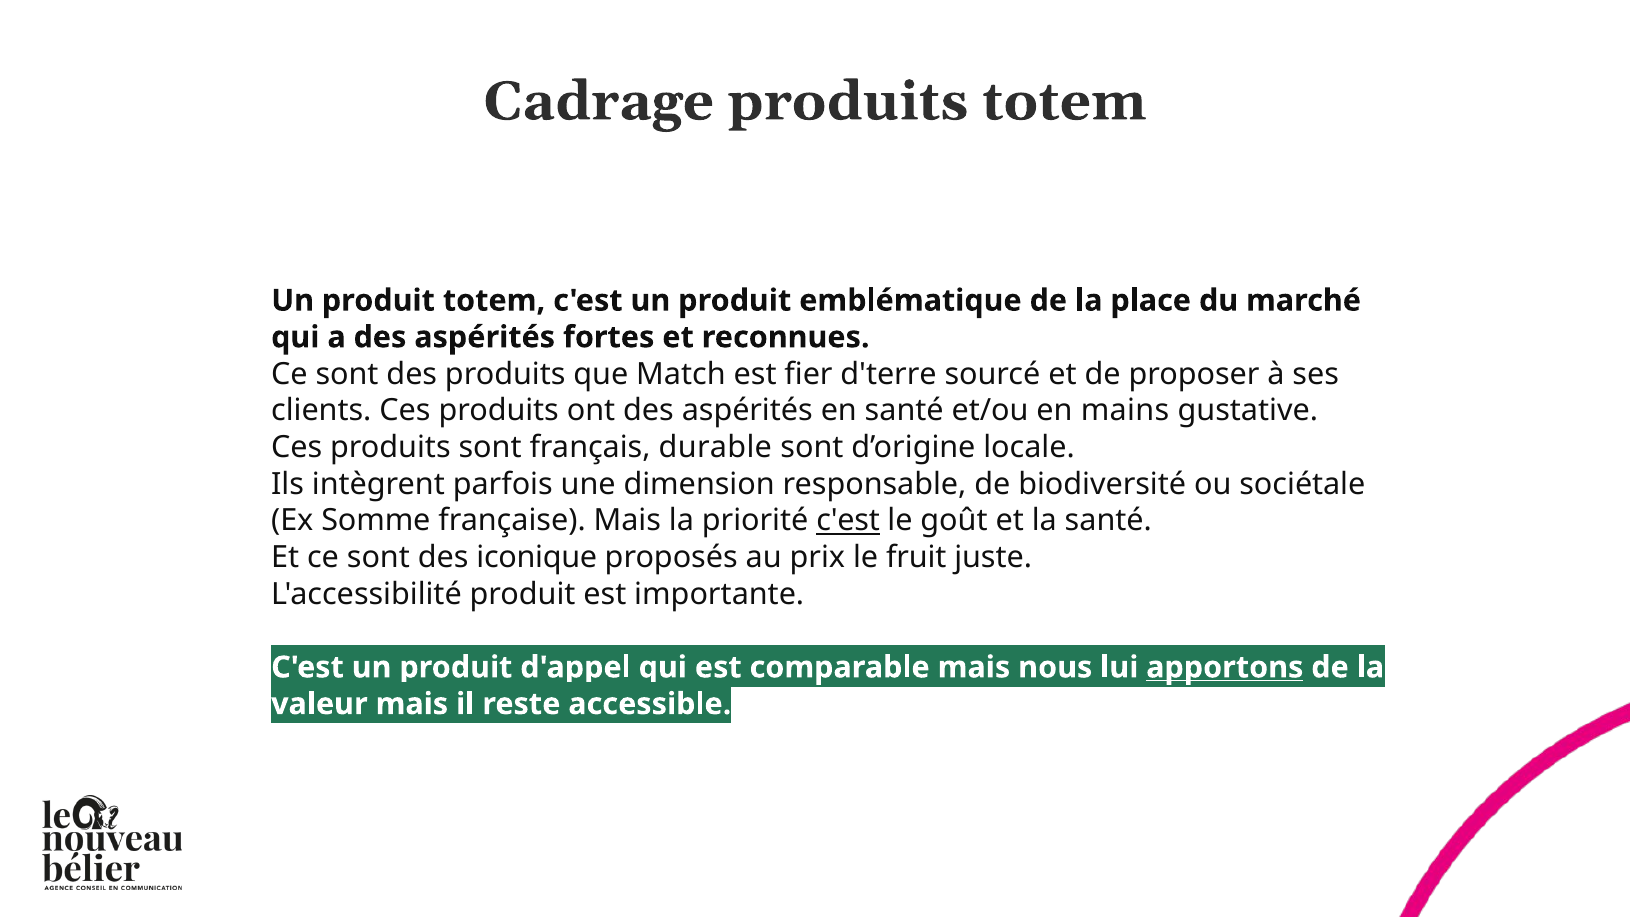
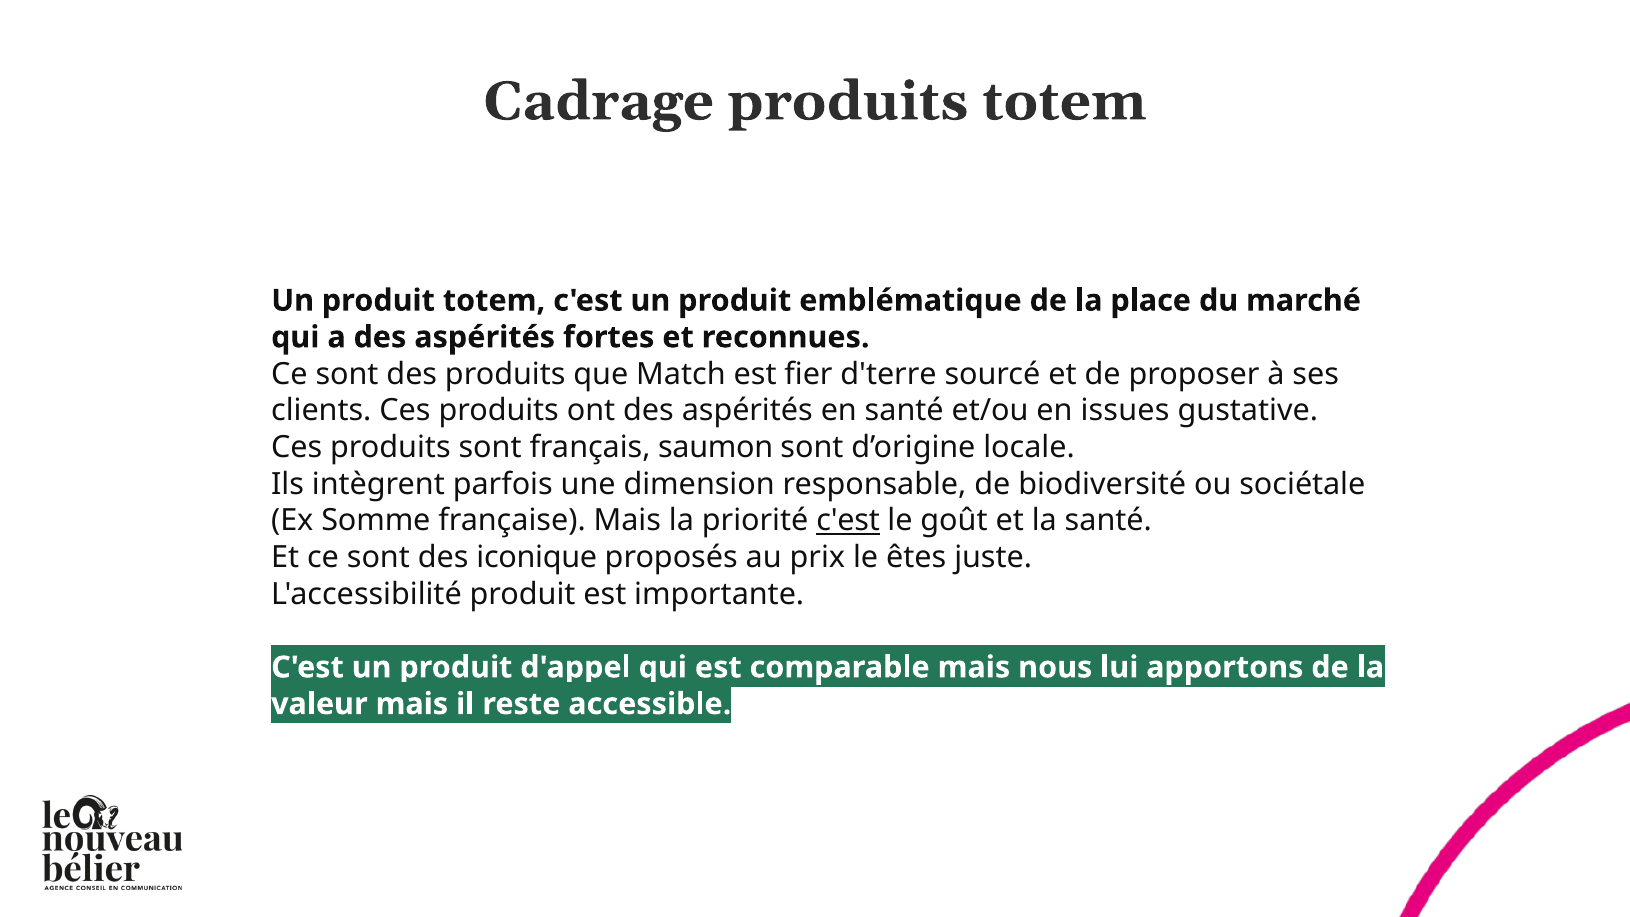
mains: mains -> issues
durable: durable -> saumon
fruit: fruit -> êtes
apportons underline: present -> none
